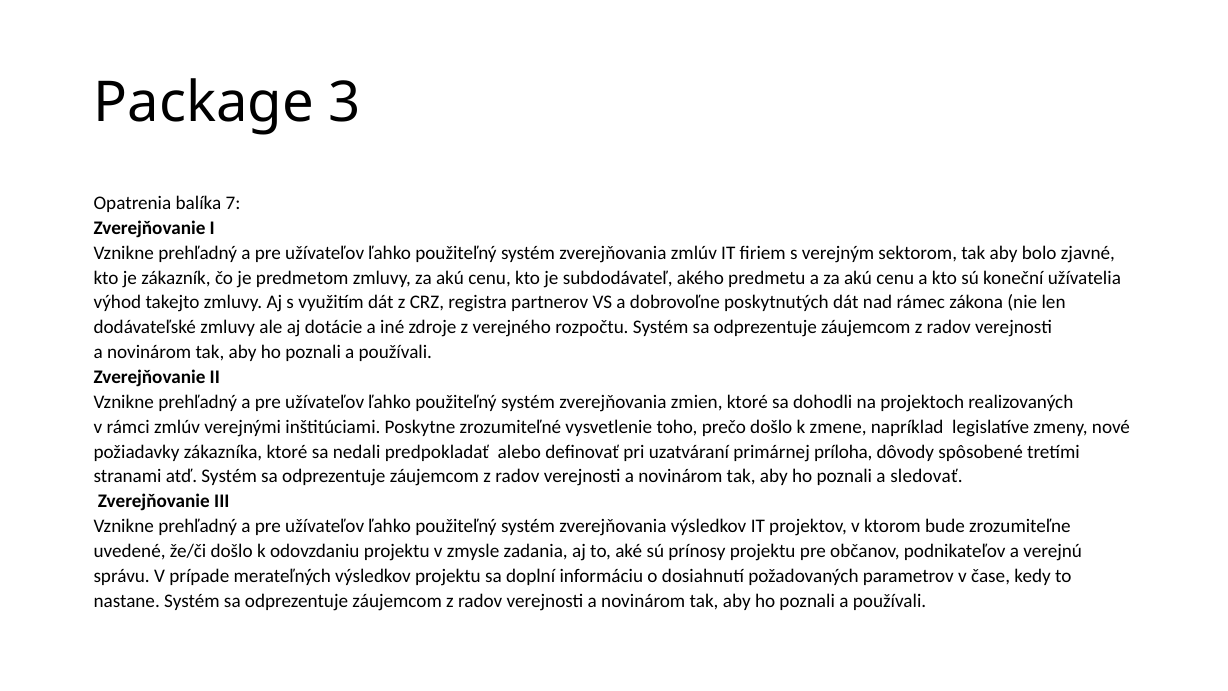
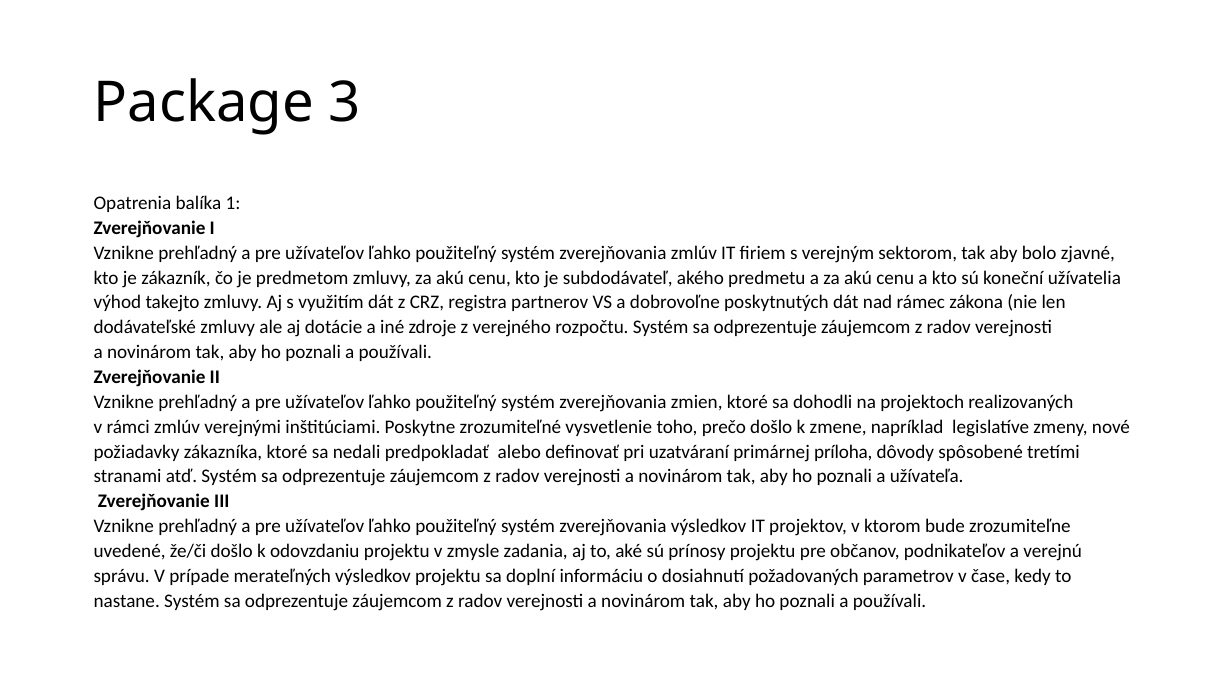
7: 7 -> 1
sledovať: sledovať -> užívateľa
